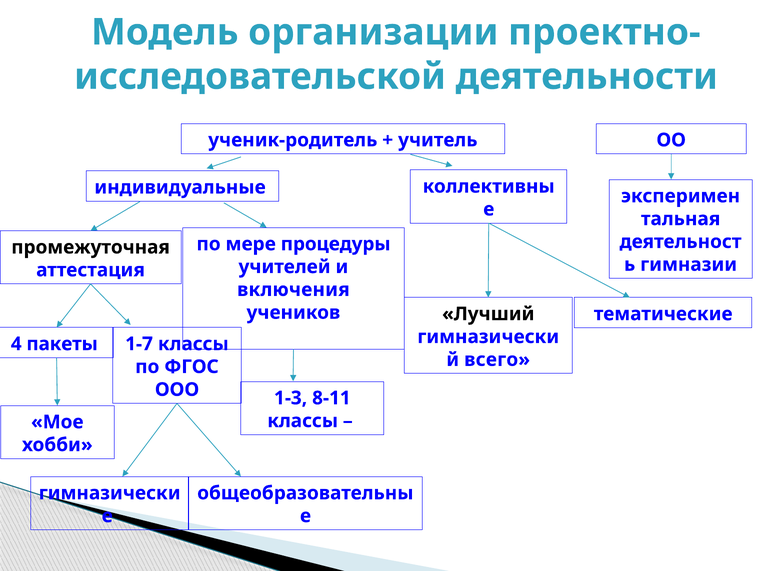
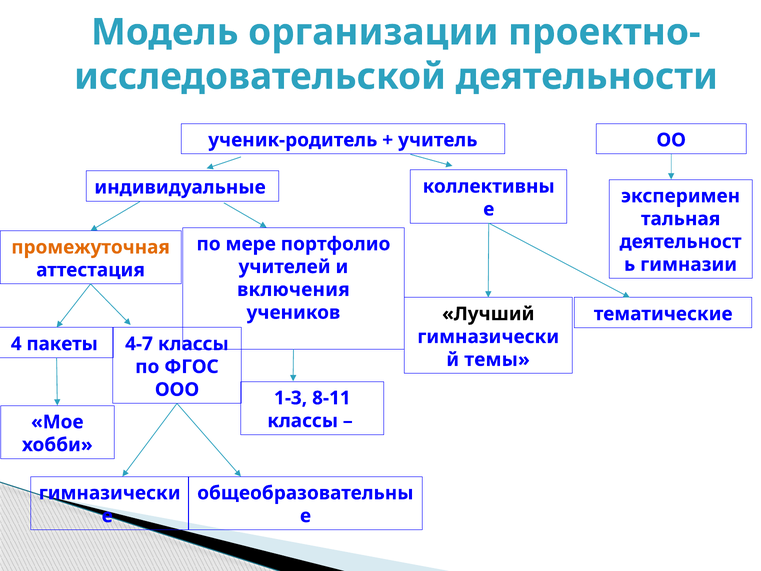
процедуры: процедуры -> портфолио
промежуточная colour: black -> orange
1-7: 1-7 -> 4-7
всего: всего -> темы
